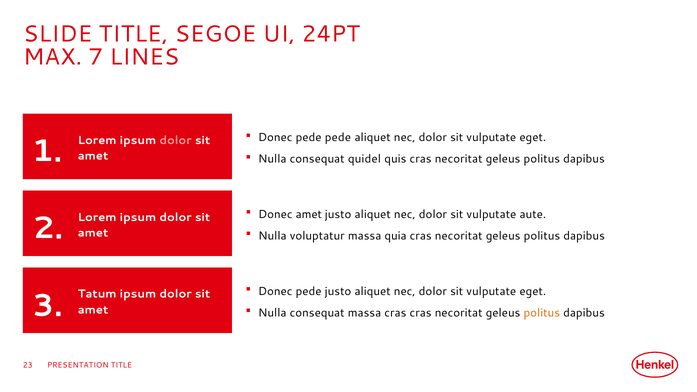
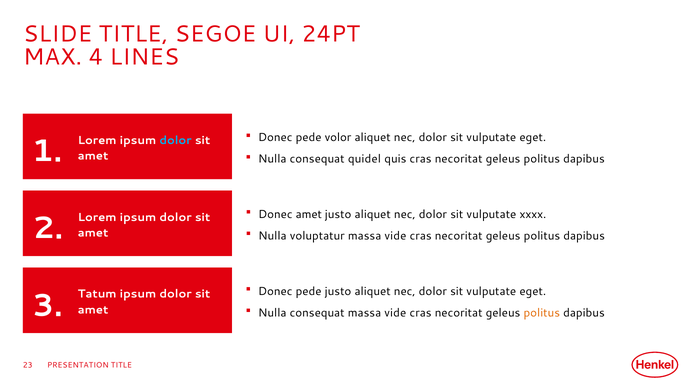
7: 7 -> 4
pede pede: pede -> volor
dolor at (176, 140) colour: pink -> light blue
aute: aute -> xxxx
quia at (396, 236): quia -> vide
consequat massa cras: cras -> vide
